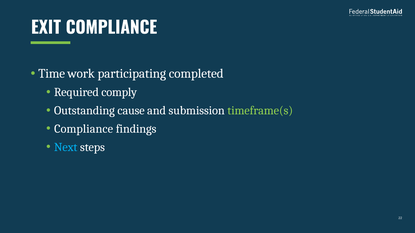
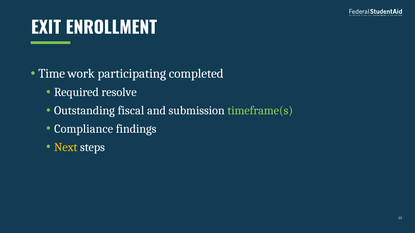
EXIT COMPLIANCE: COMPLIANCE -> ENROLLMENT
comply: comply -> resolve
cause: cause -> fiscal
Next colour: light blue -> yellow
